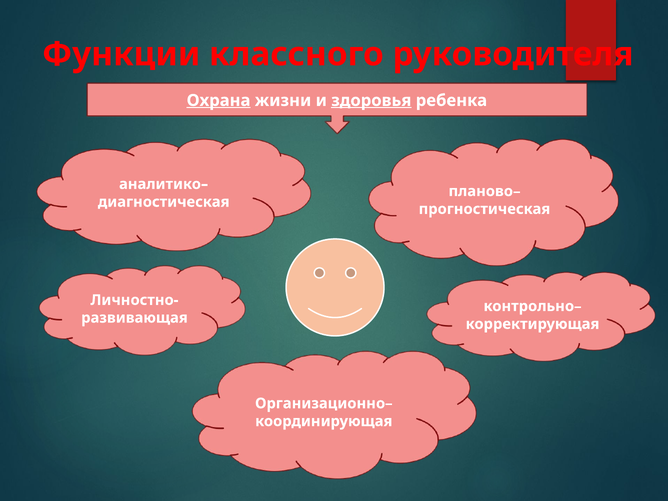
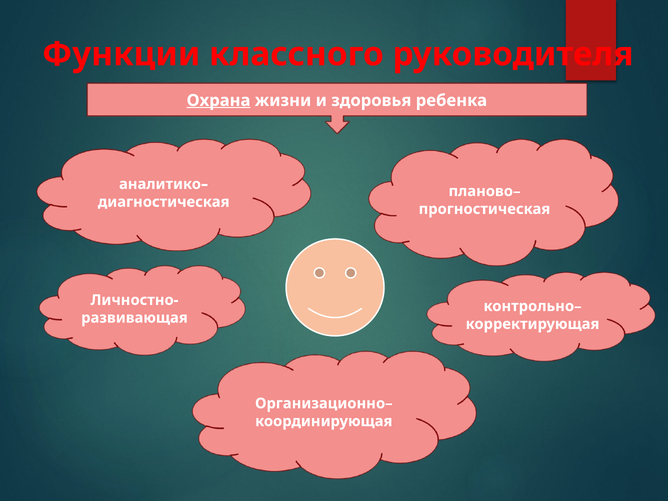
здоровья underline: present -> none
